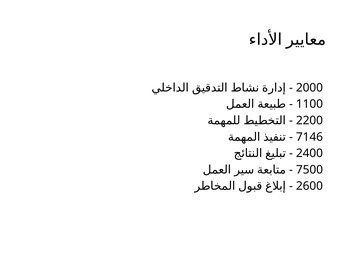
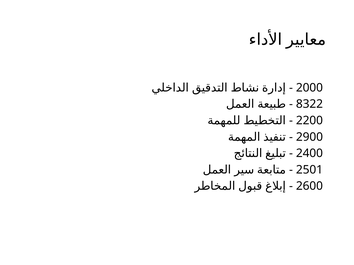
1100: 1100 -> 8322
7146: 7146 -> 2900
7500: 7500 -> 2501
